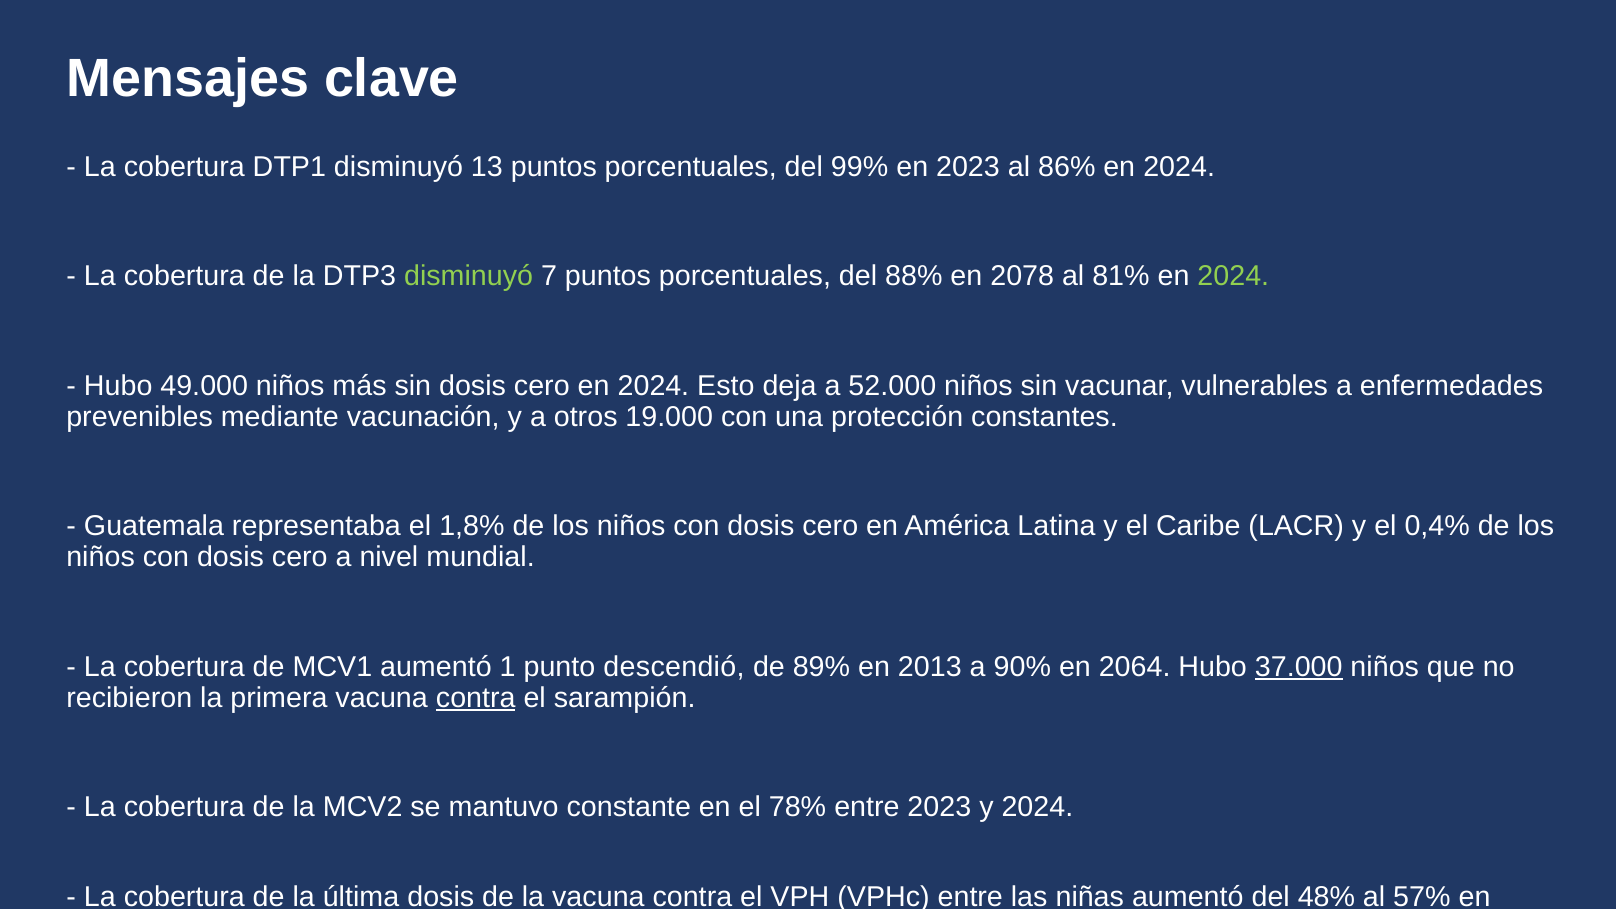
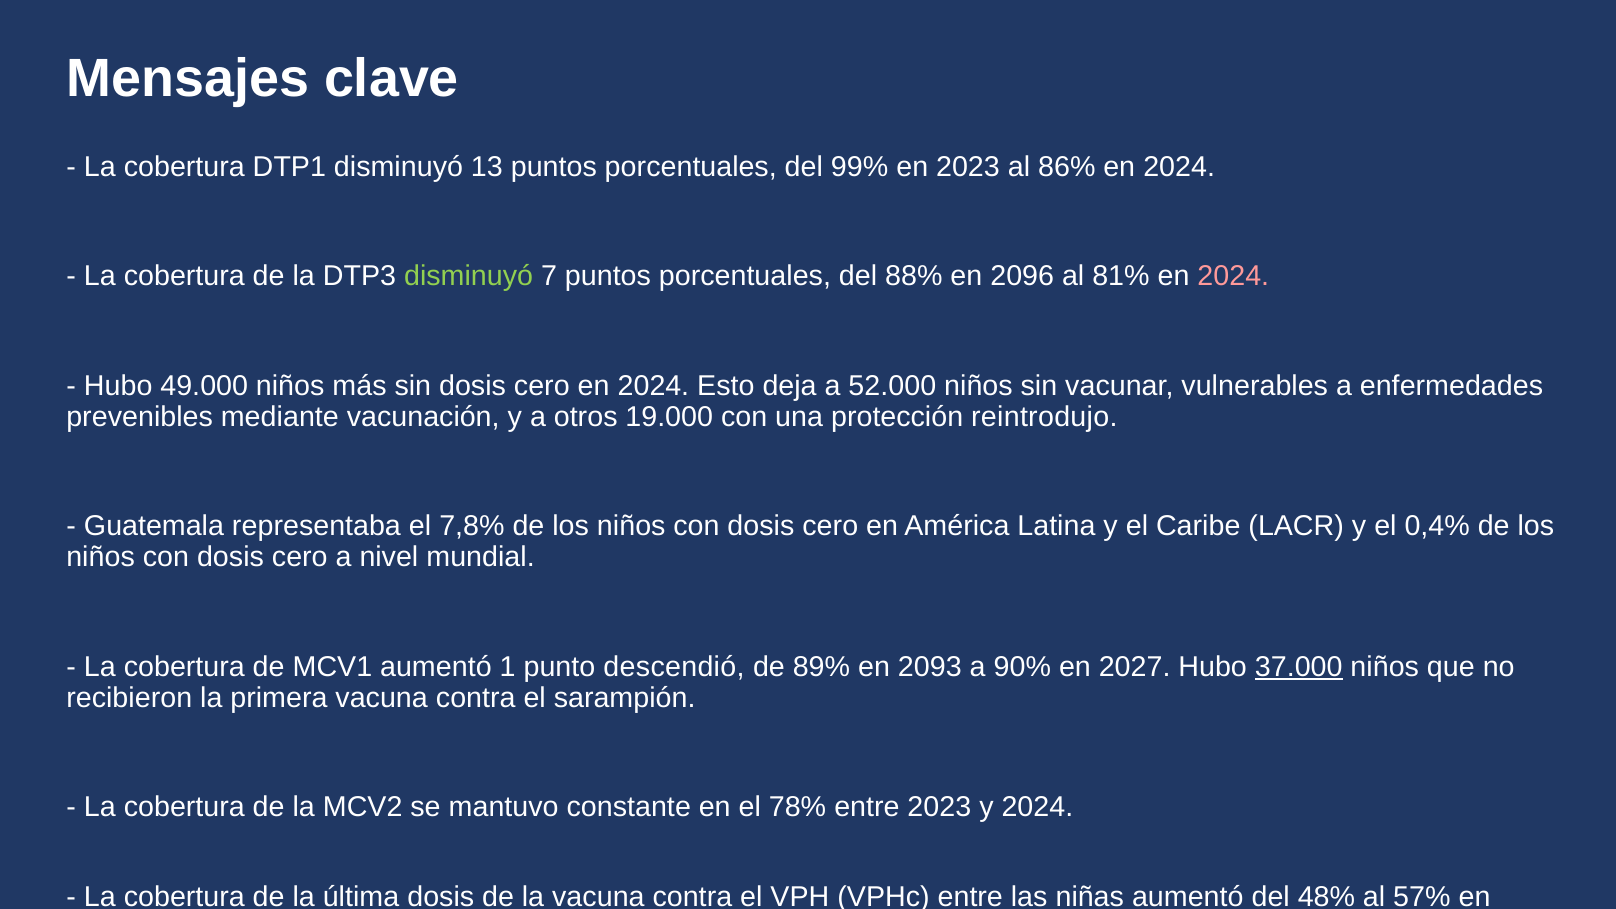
2078: 2078 -> 2096
2024 at (1233, 276) colour: light green -> pink
constantes: constantes -> reintrodujo
1,8%: 1,8% -> 7,8%
2013: 2013 -> 2093
2064: 2064 -> 2027
contra at (476, 698) underline: present -> none
